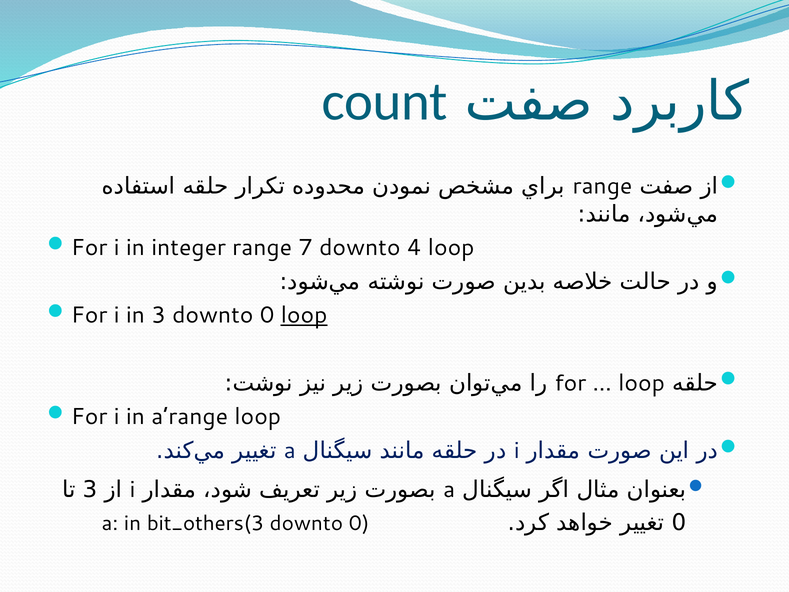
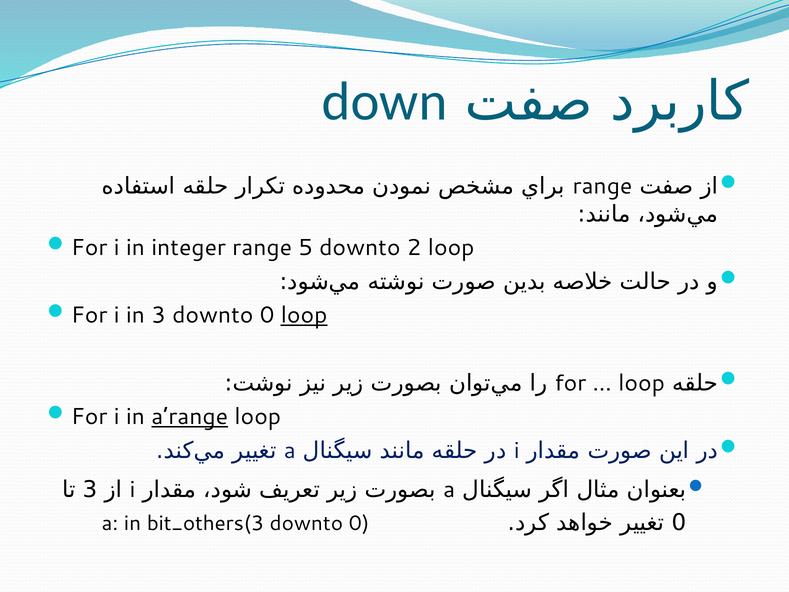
count: count -> down
7: 7 -> 5
4: 4 -> 2
a’range underline: none -> present
